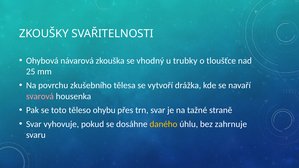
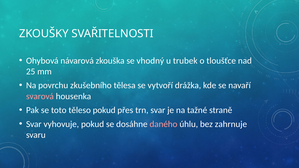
trubky: trubky -> trubek
těleso ohybu: ohybu -> pokud
daného colour: yellow -> pink
